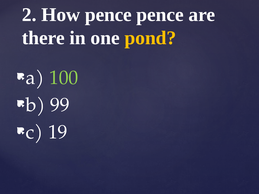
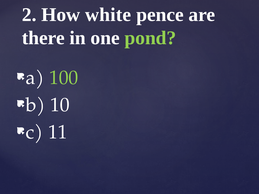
How pence: pence -> white
pond colour: yellow -> light green
99: 99 -> 10
19: 19 -> 11
